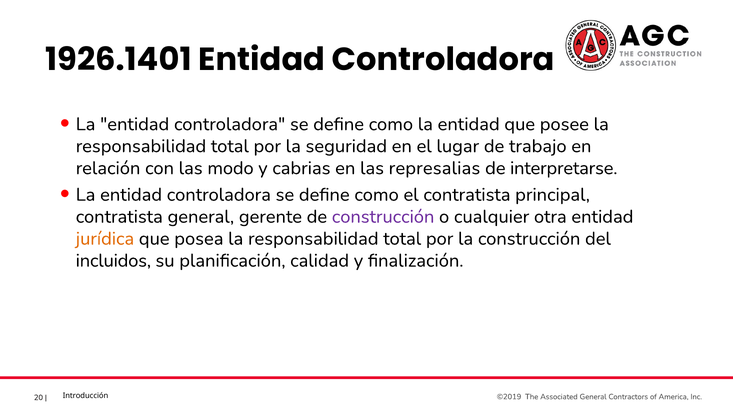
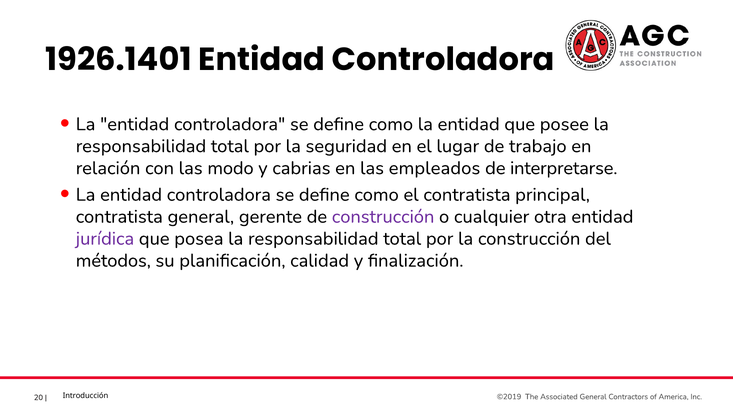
represalias: represalias -> empleados
jurídica colour: orange -> purple
incluidos: incluidos -> métodos
